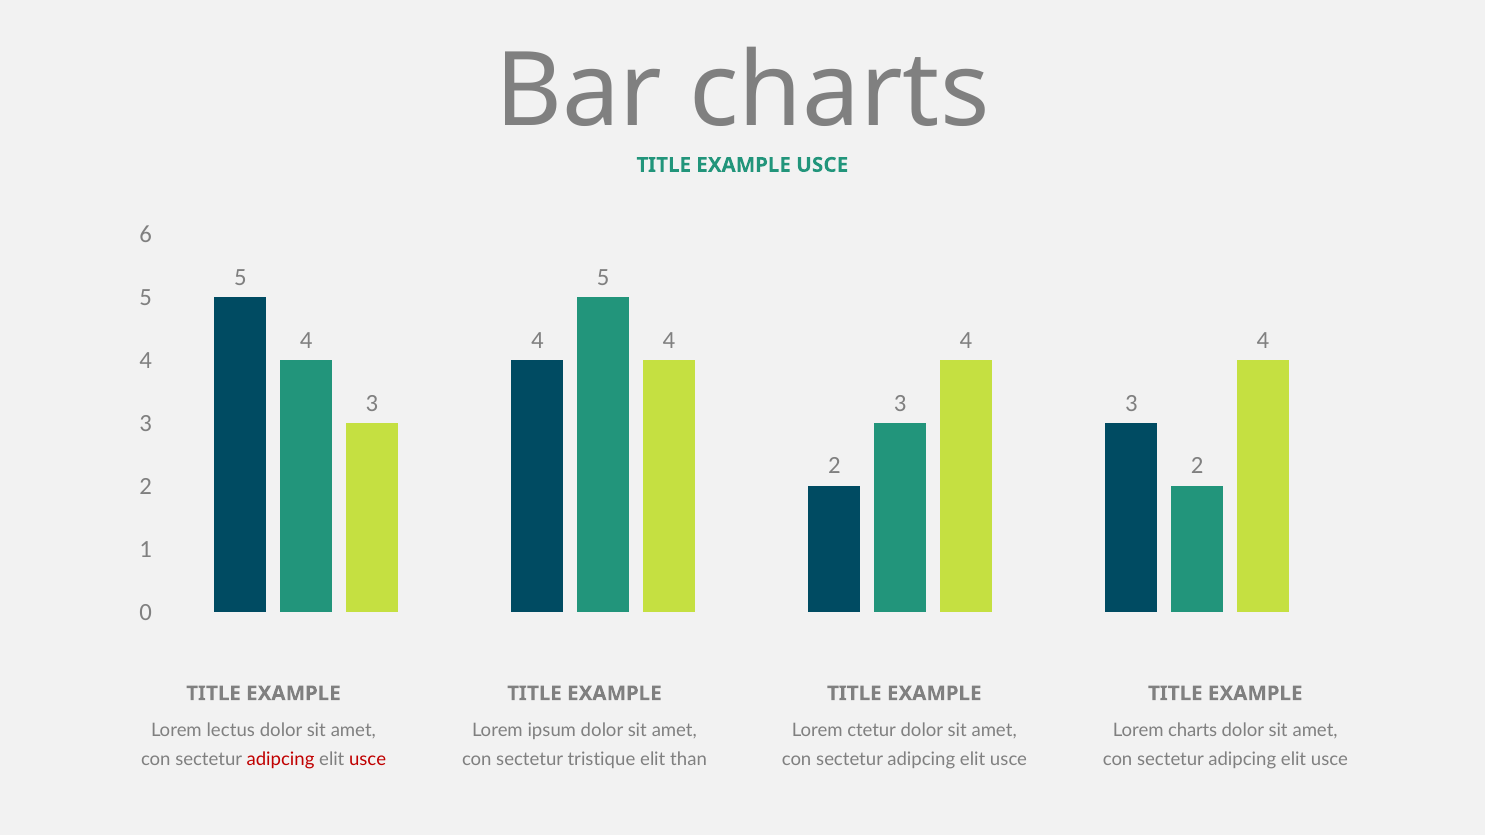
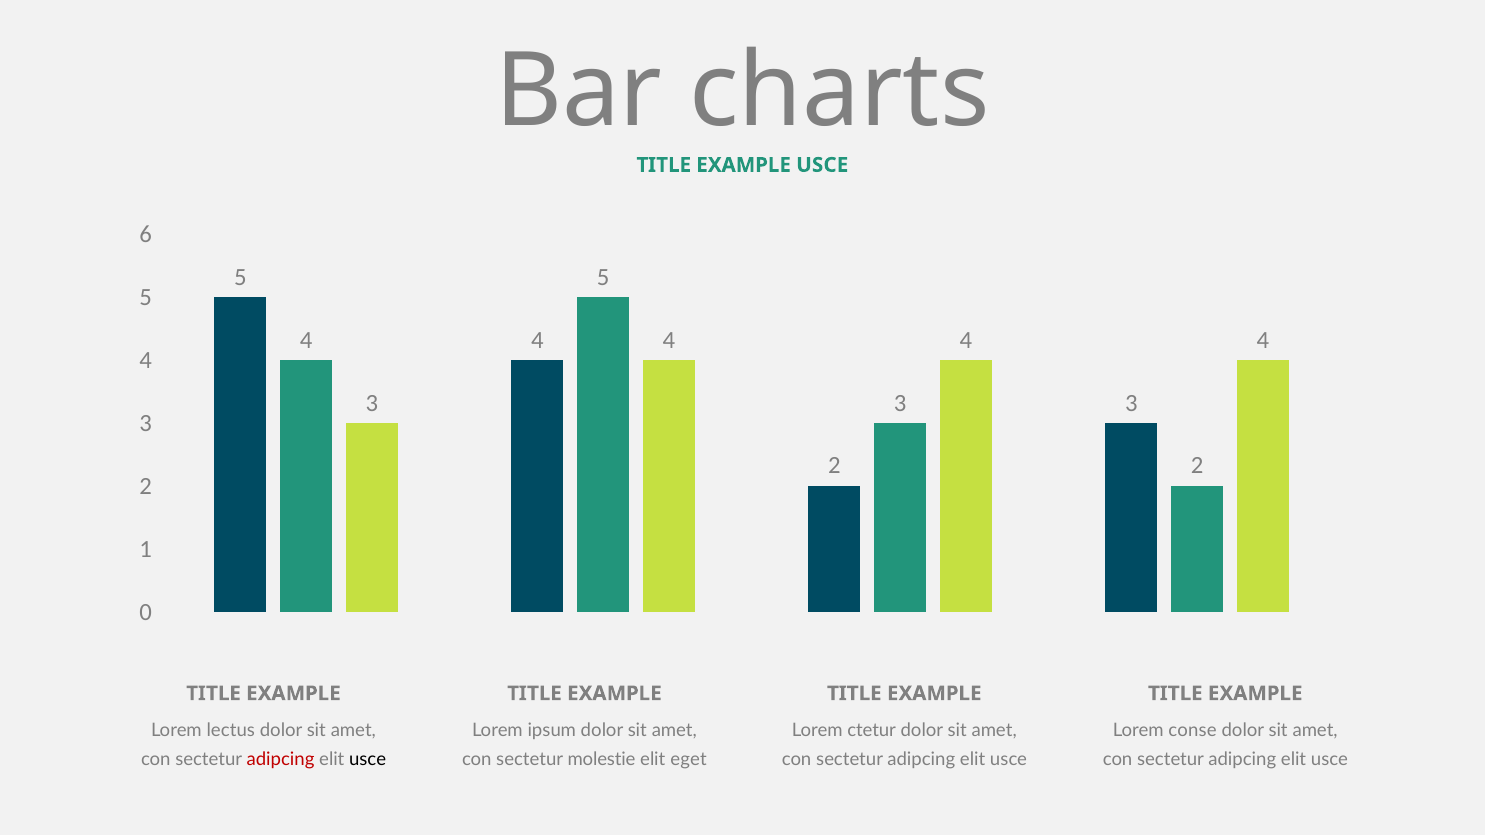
Lorem charts: charts -> conse
usce at (368, 760) colour: red -> black
tristique: tristique -> molestie
than: than -> eget
